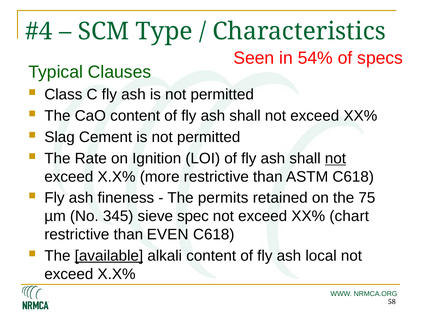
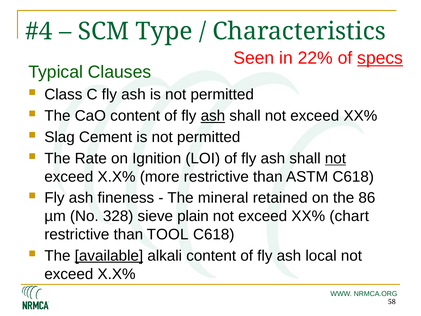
54%: 54% -> 22%
specs underline: none -> present
ash at (213, 116) underline: none -> present
permits: permits -> mineral
75: 75 -> 86
345: 345 -> 328
spec: spec -> plain
EVEN: EVEN -> TOOL
